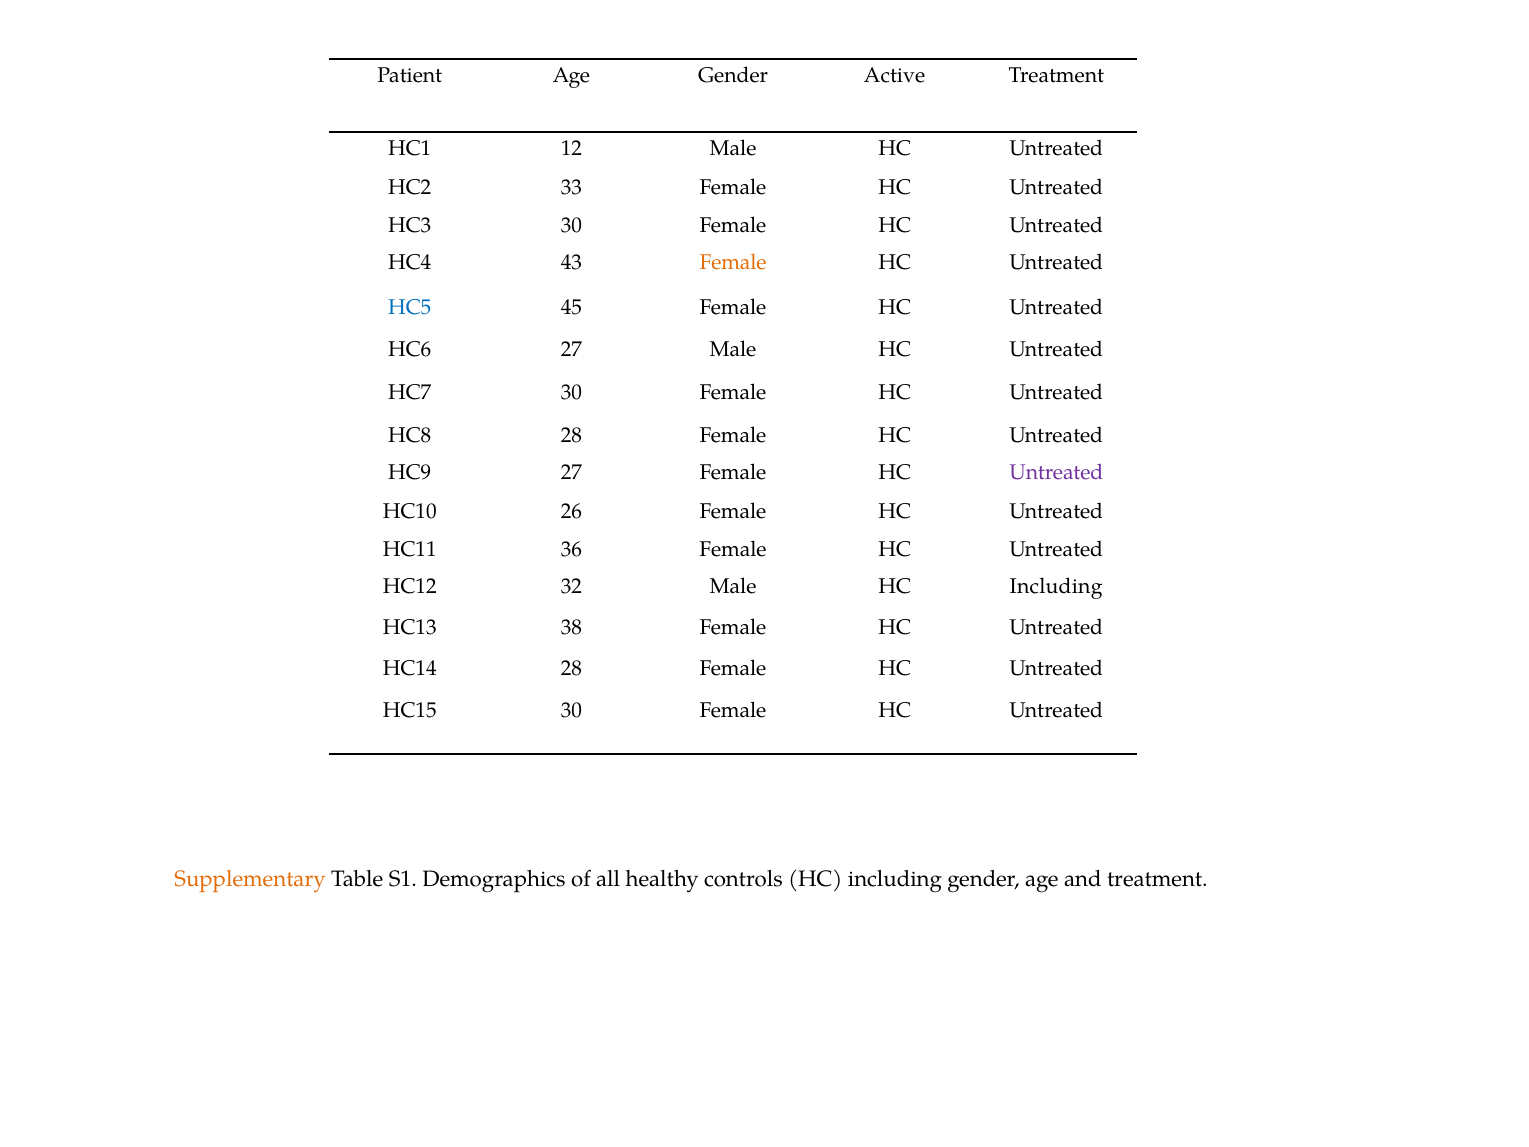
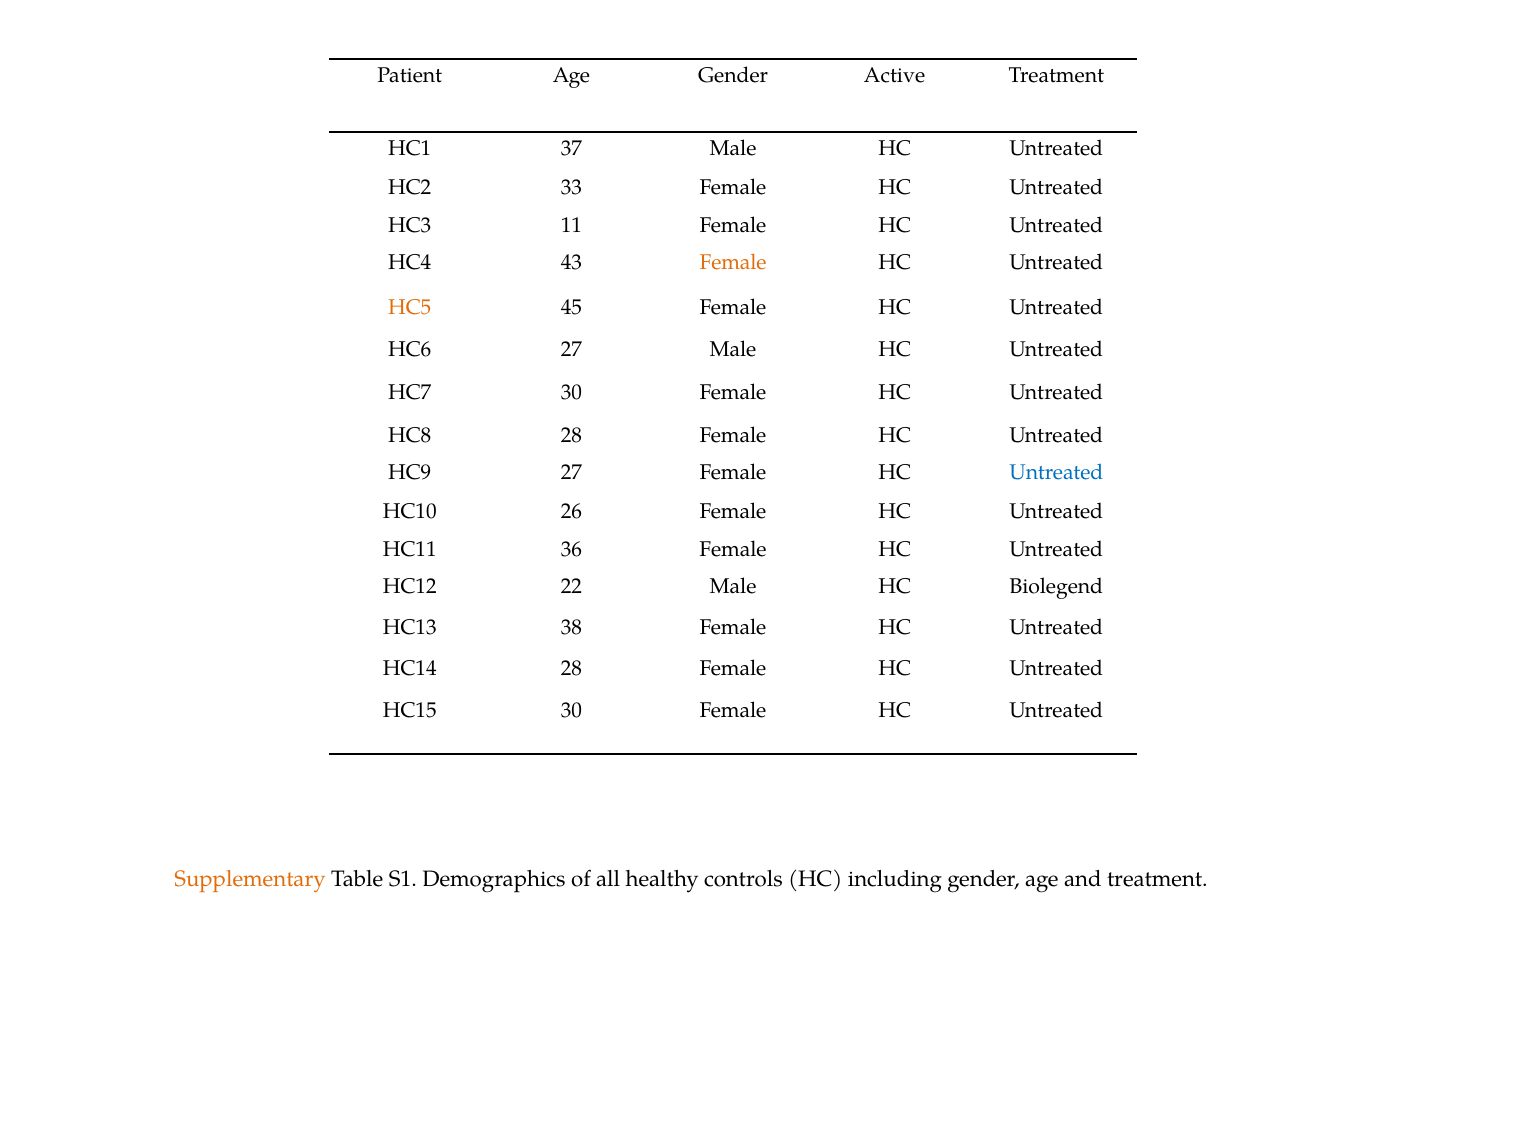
12: 12 -> 37
HC3 30: 30 -> 11
HC5 colour: blue -> orange
Untreated at (1056, 472) colour: purple -> blue
32: 32 -> 22
Male HC Including: Including -> Biolegend
